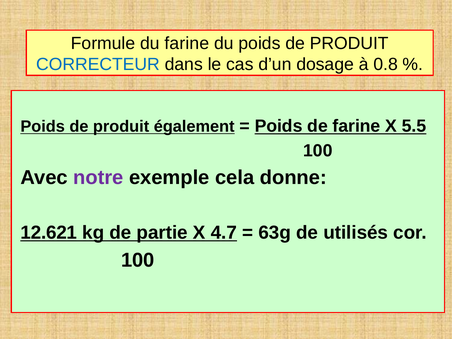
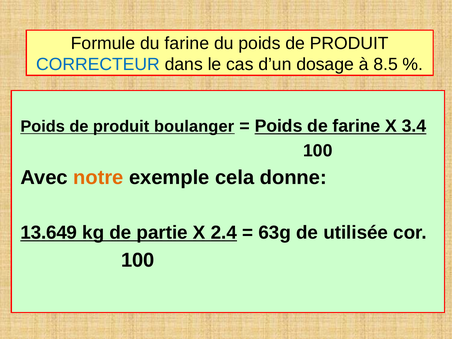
0.8: 0.8 -> 8.5
également: également -> boulanger
5.5: 5.5 -> 3.4
notre colour: purple -> orange
12.621: 12.621 -> 13.649
4.7: 4.7 -> 2.4
utilisés: utilisés -> utilisée
